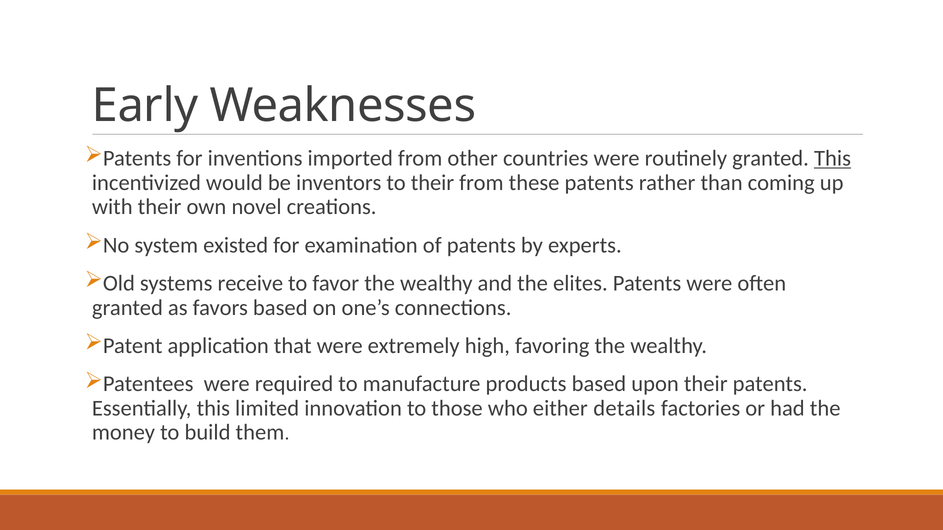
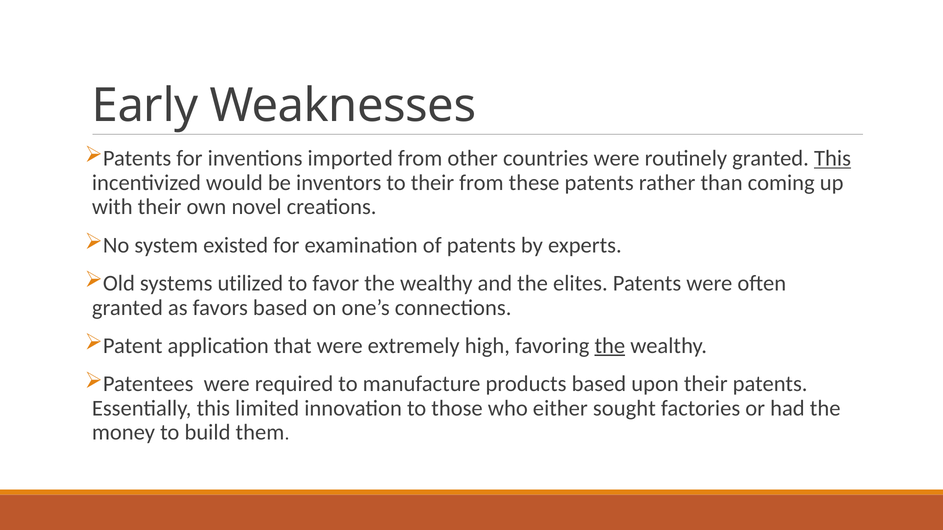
receive: receive -> utilized
the at (610, 346) underline: none -> present
details: details -> sought
